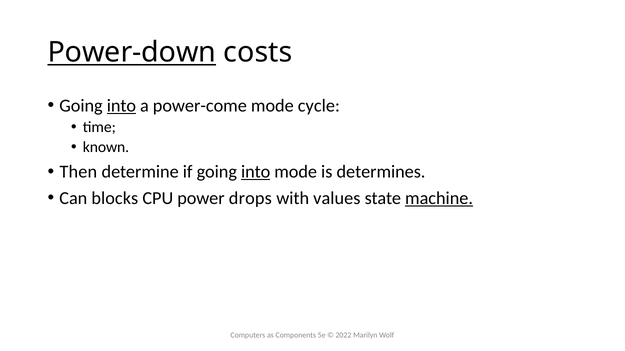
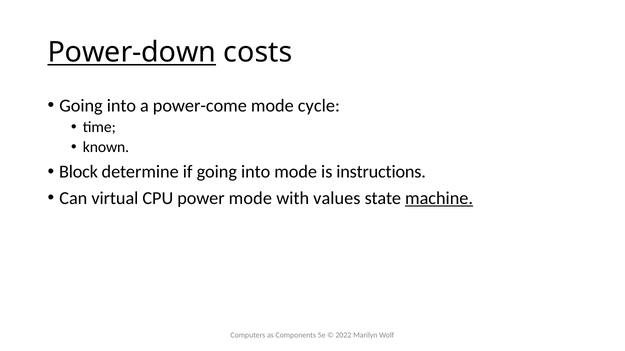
into at (121, 106) underline: present -> none
Then: Then -> Block
into at (256, 172) underline: present -> none
determines: determines -> instructions
blocks: blocks -> virtual
power drops: drops -> mode
